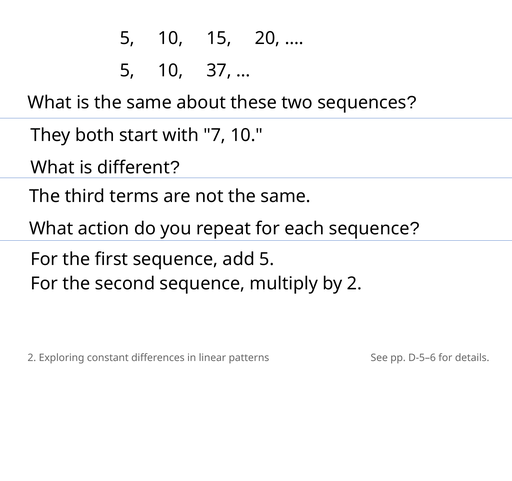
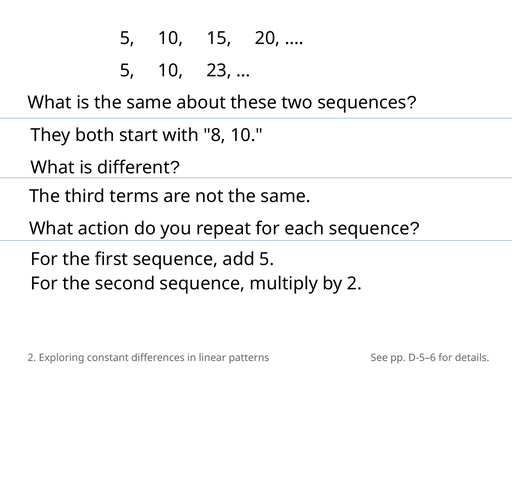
37: 37 -> 23
7: 7 -> 8
